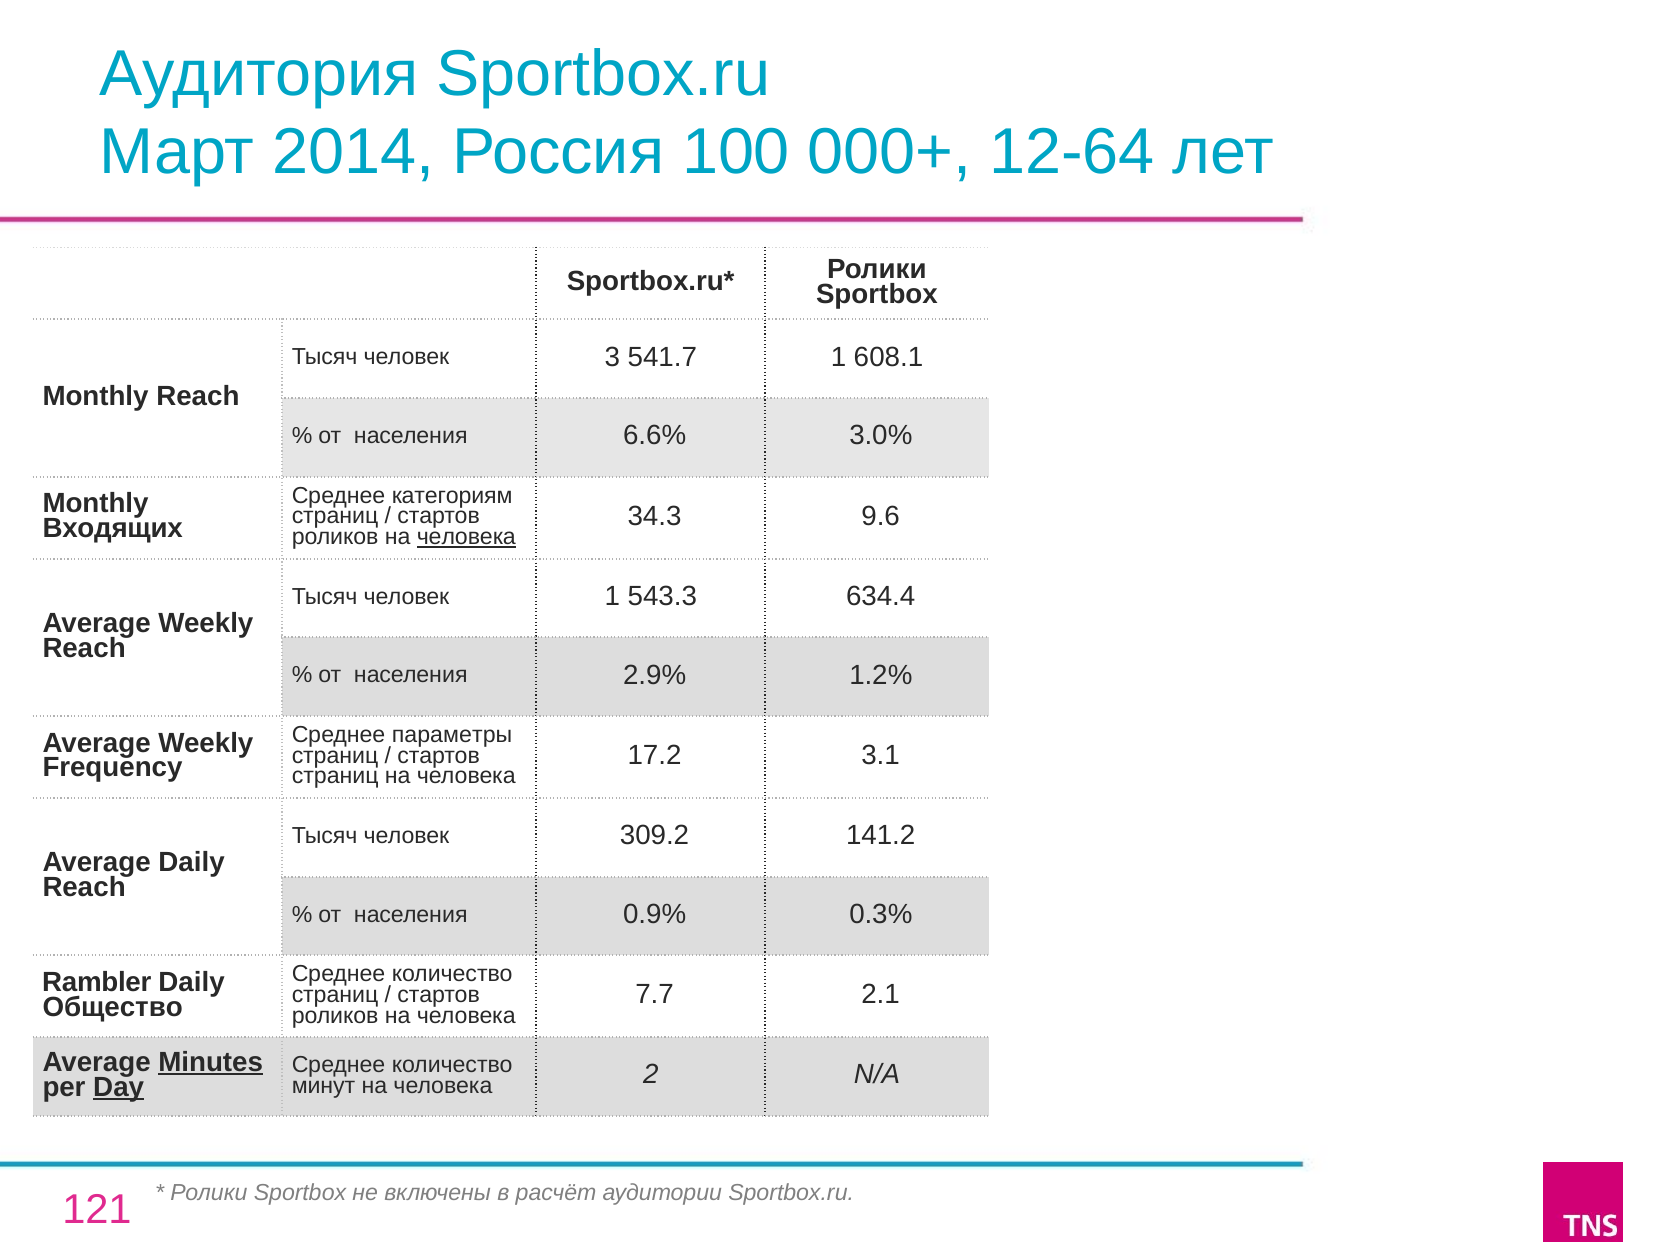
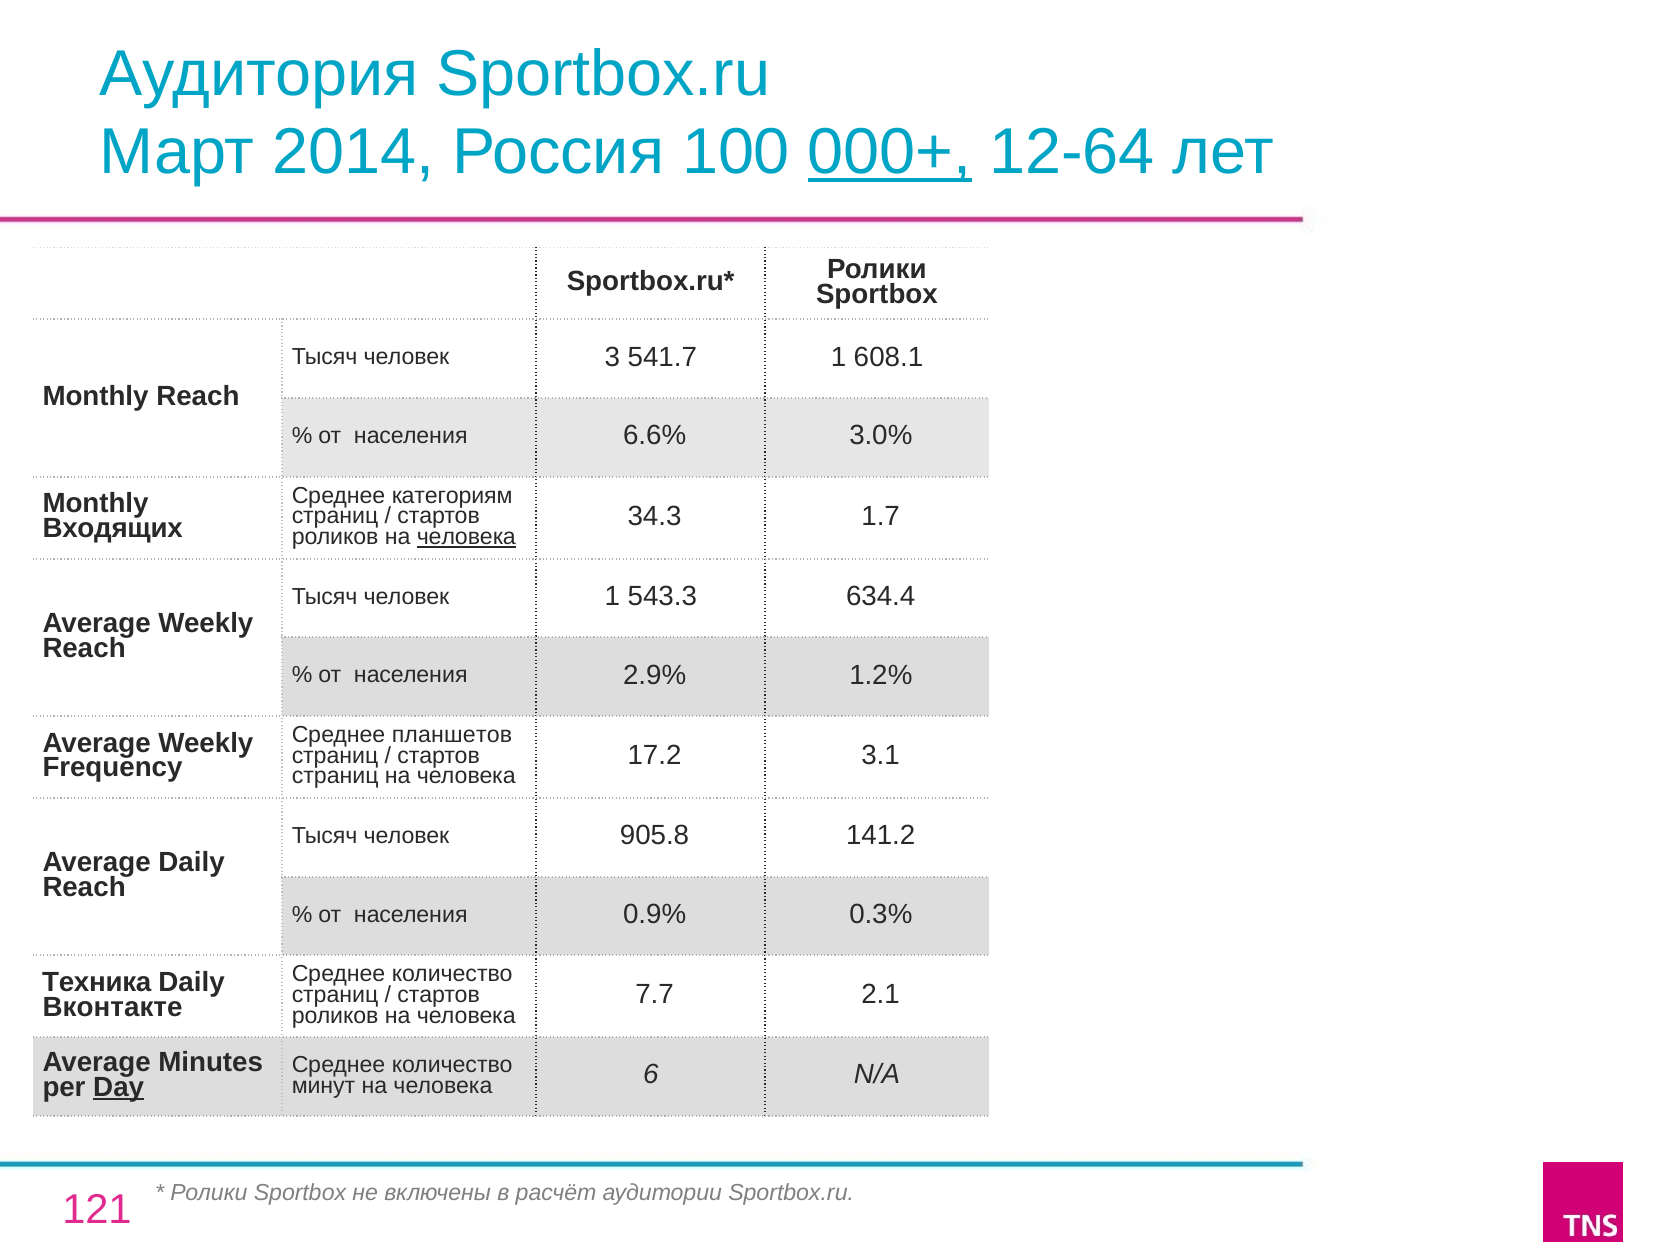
000+ underline: none -> present
9.6: 9.6 -> 1.7
параметры: параметры -> планшетов
309.2: 309.2 -> 905.8
Rambler: Rambler -> Техника
Общество: Общество -> Вконтакте
Minutes underline: present -> none
2: 2 -> 6
